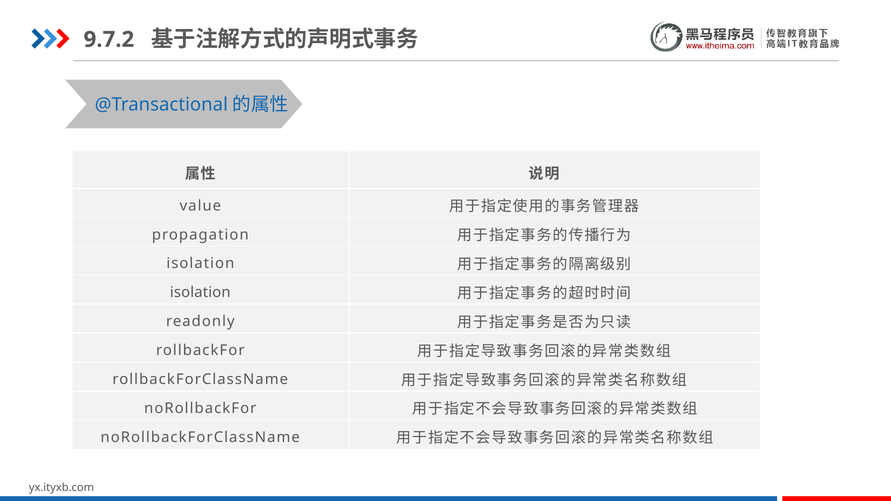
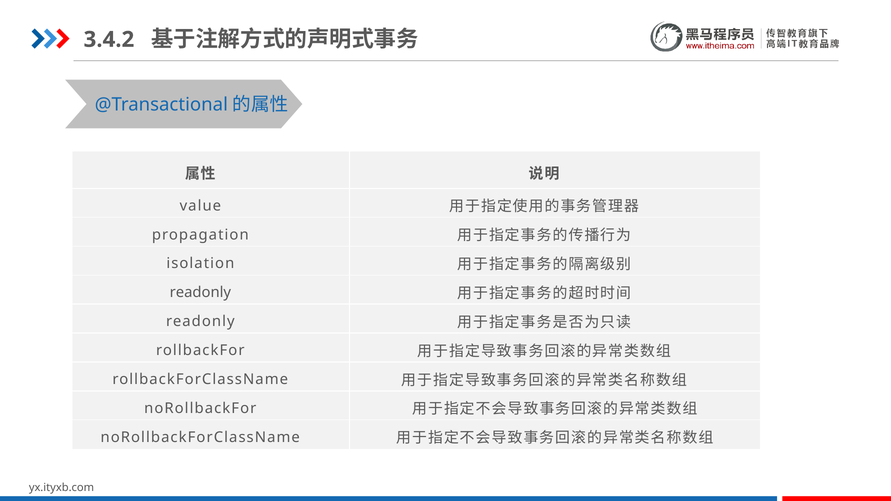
9.7.2: 9.7.2 -> 3.4.2
isolation at (200, 293): isolation -> readonly
